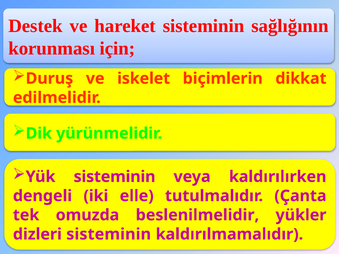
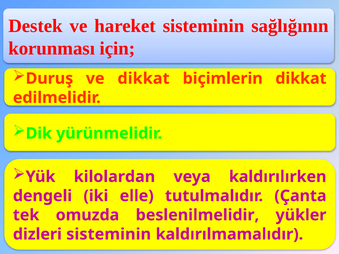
ve iskelet: iskelet -> dikkat
Yük sisteminin: sisteminin -> kilolardan
